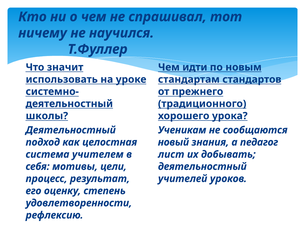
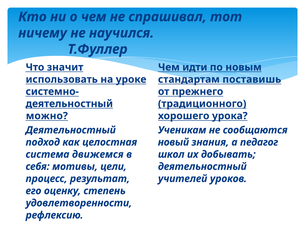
стандартов: стандартов -> поставишь
школы: школы -> можно
учителем: учителем -> движемся
лист: лист -> школ
